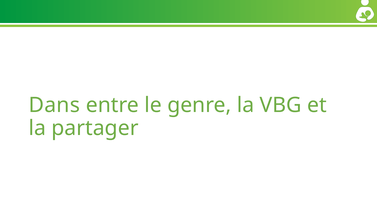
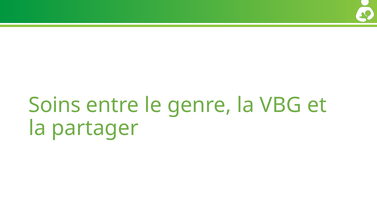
Dans: Dans -> Soins
